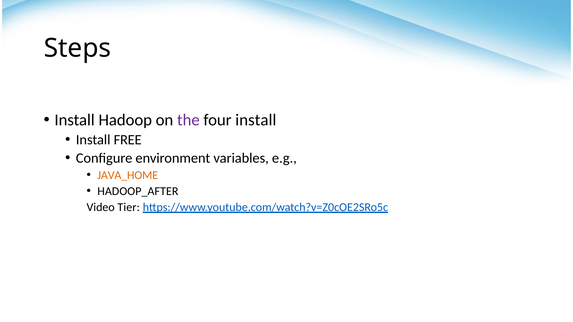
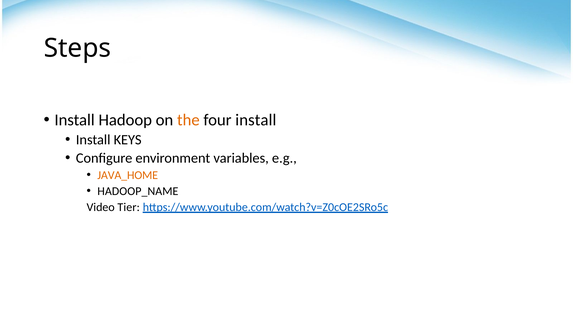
the colour: purple -> orange
FREE: FREE -> KEYS
HADOOP_AFTER: HADOOP_AFTER -> HADOOP_NAME
